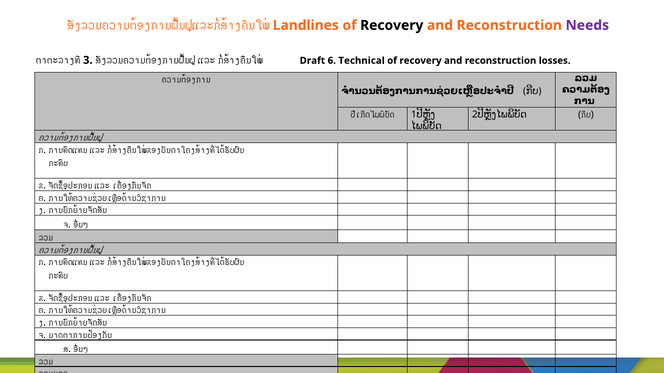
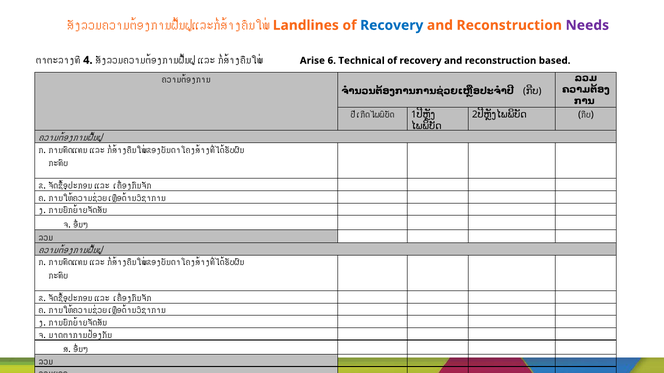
Recovery at (392, 25) colour: black -> blue
3: 3 -> 4
Draft: Draft -> Arise
losses: losses -> based
